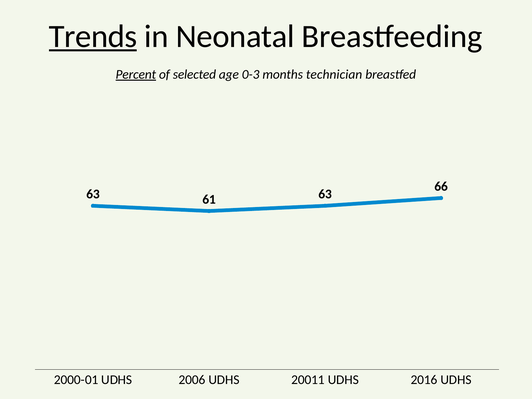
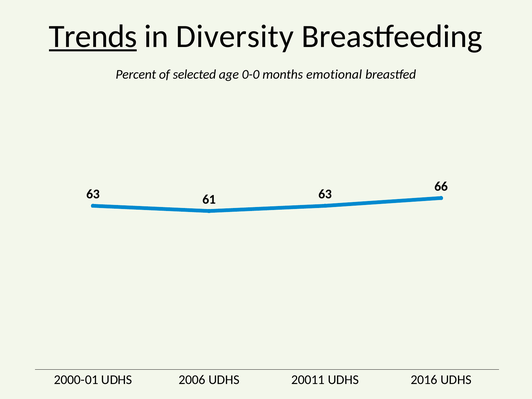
Neonatal: Neonatal -> Diversity
Percent underline: present -> none
0-3: 0-3 -> 0-0
technician: technician -> emotional
